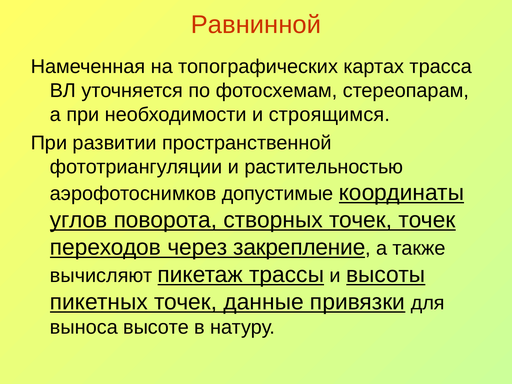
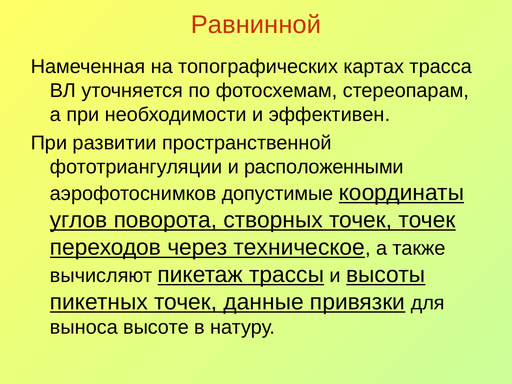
строящимся: строящимся -> эффективен
растительностью: растительностью -> расположенными
закрепление: закрепление -> техническое
